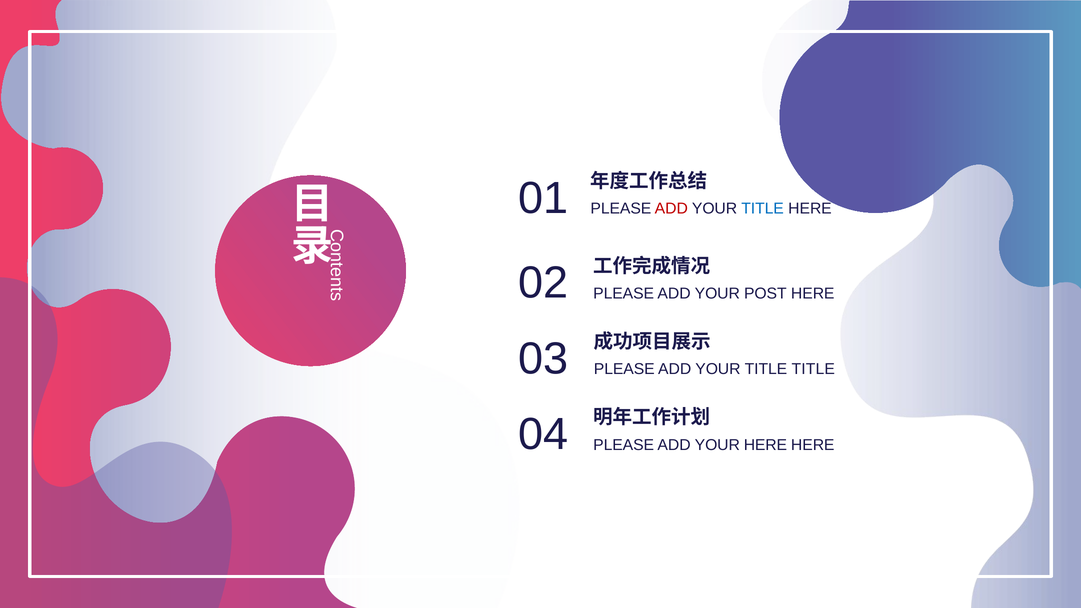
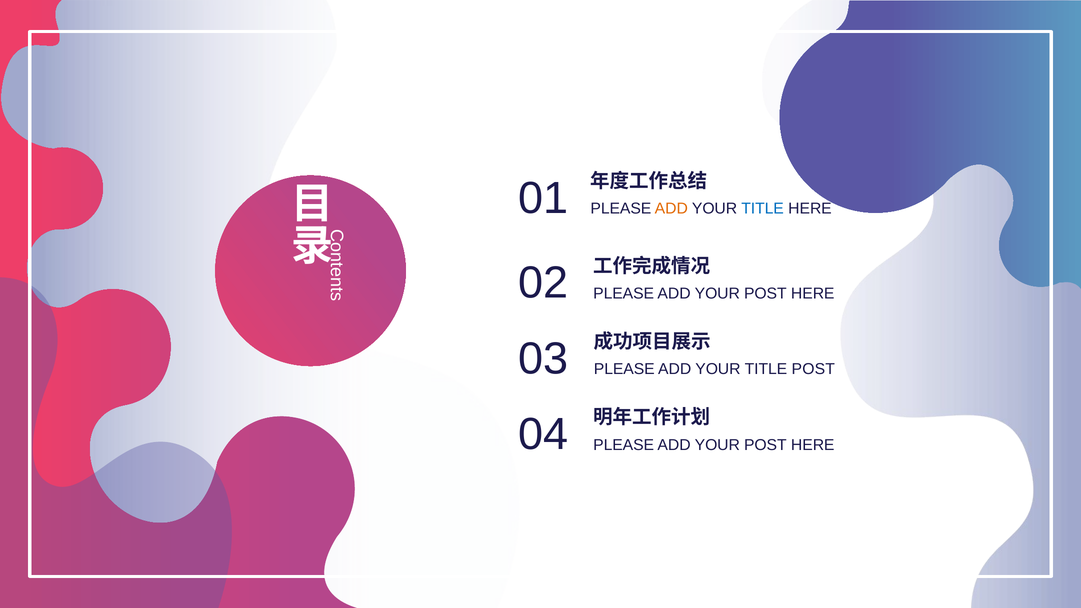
ADD at (671, 209) colour: red -> orange
TITLE TITLE: TITLE -> POST
HERE at (765, 445): HERE -> POST
